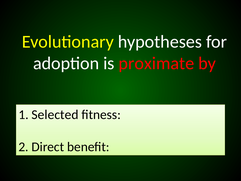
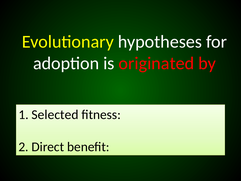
proximate: proximate -> originated
